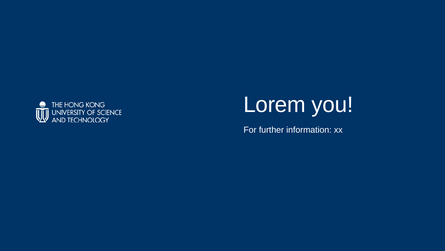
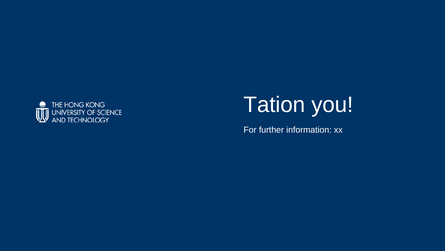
Lorem: Lorem -> Tation
